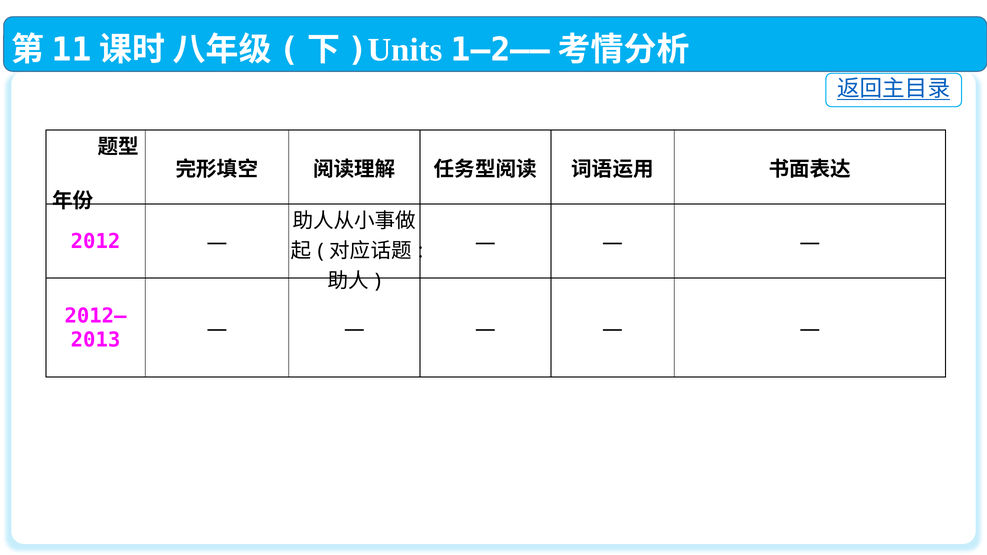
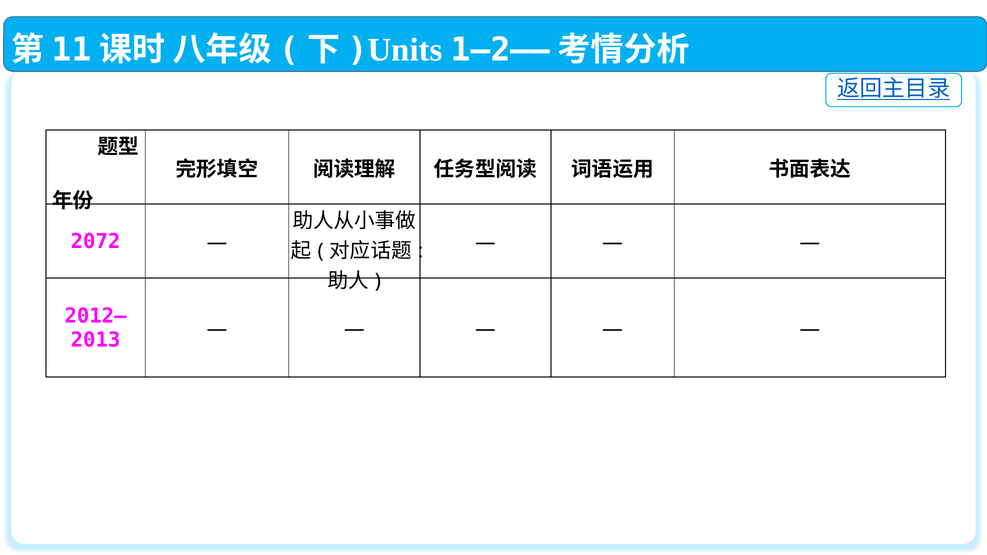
2012: 2012 -> 2072
